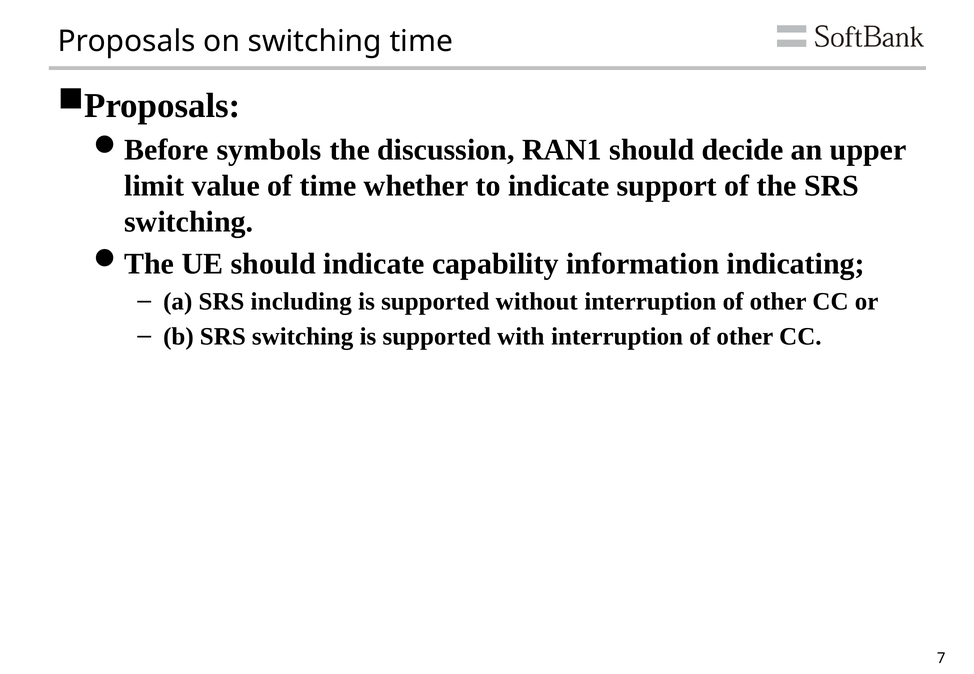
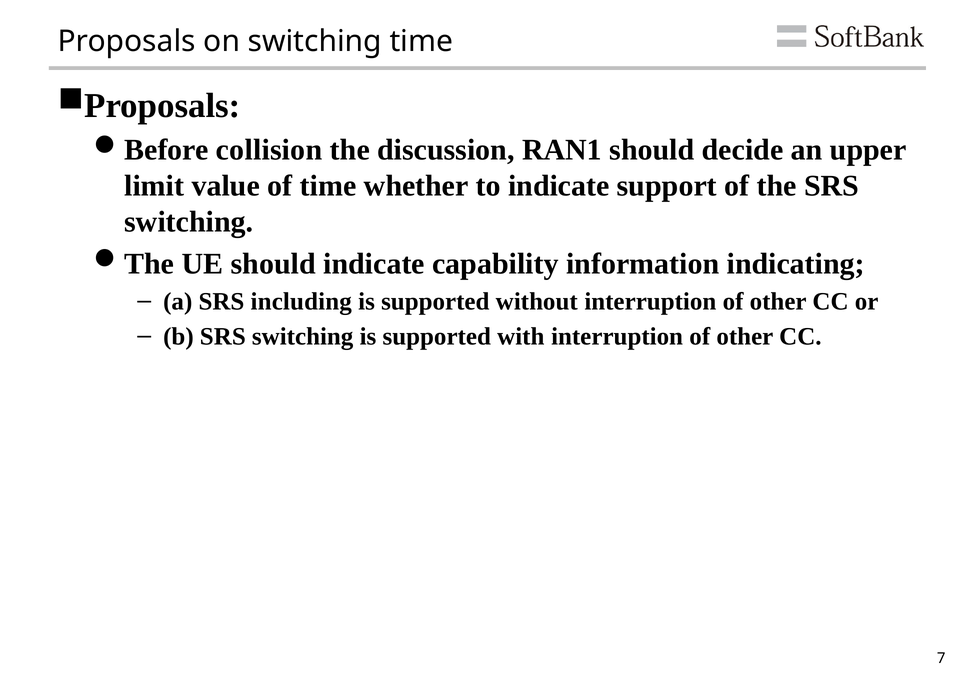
symbols: symbols -> collision
